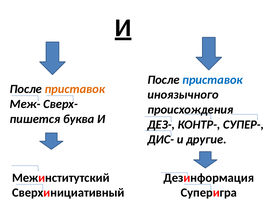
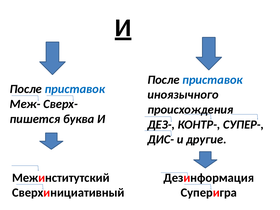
приставок at (75, 89) colour: orange -> blue
